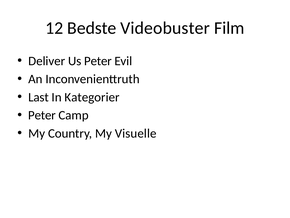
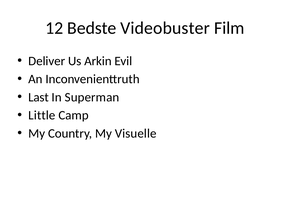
Us Peter: Peter -> Arkin
Kategorier: Kategorier -> Superman
Peter at (42, 115): Peter -> Little
